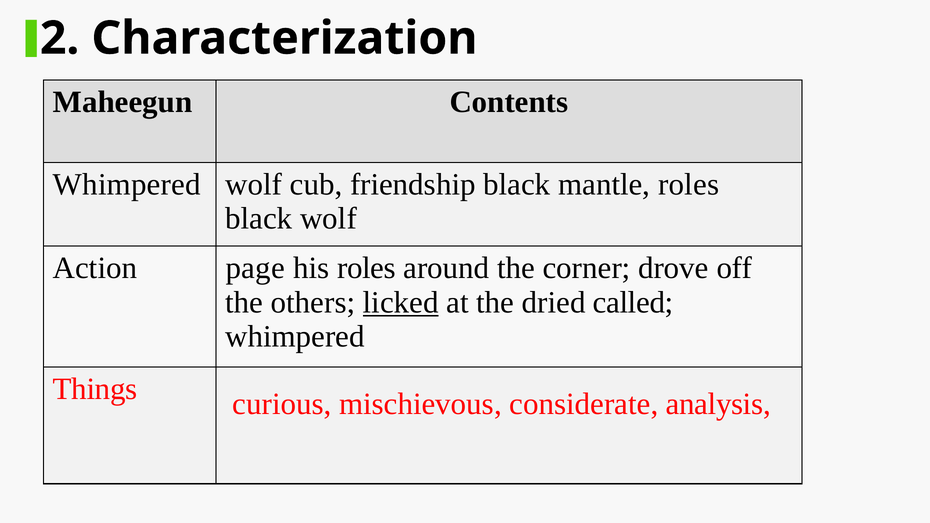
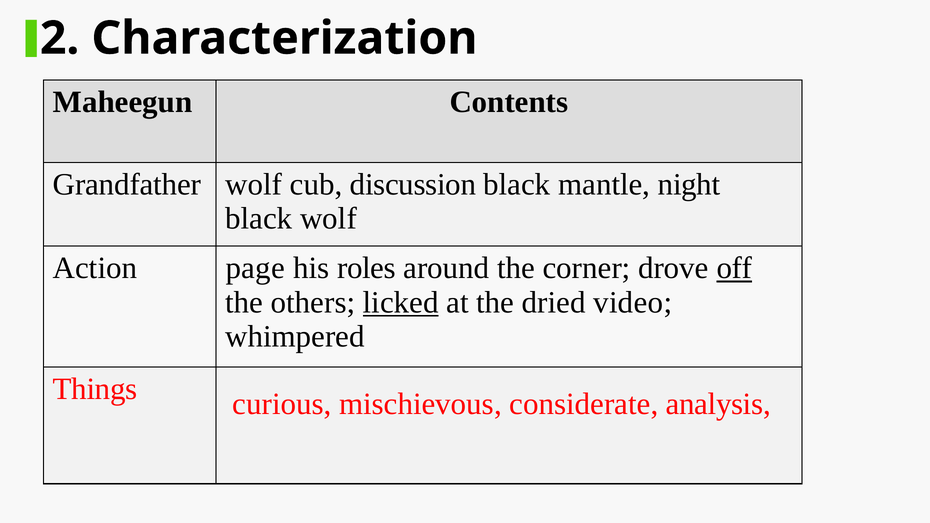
Whimpered at (127, 185): Whimpered -> Grandfather
friendship: friendship -> discussion
mantle roles: roles -> night
off underline: none -> present
called: called -> video
